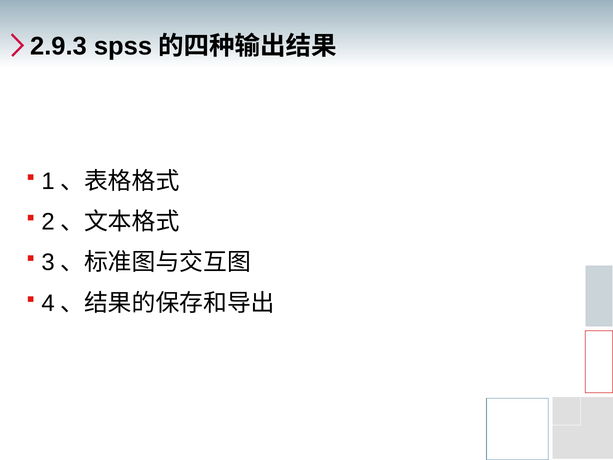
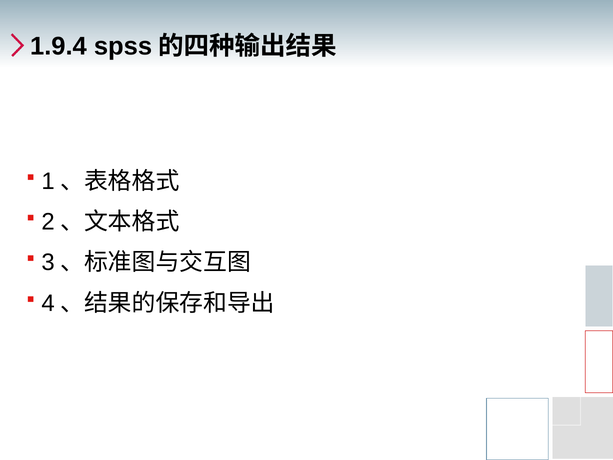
2.9.3: 2.9.3 -> 1.9.4
